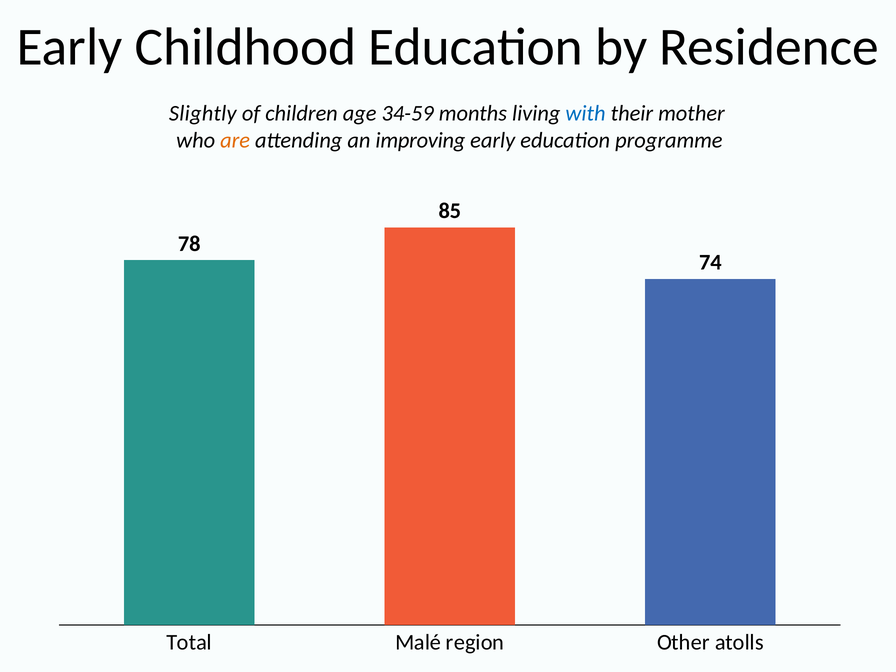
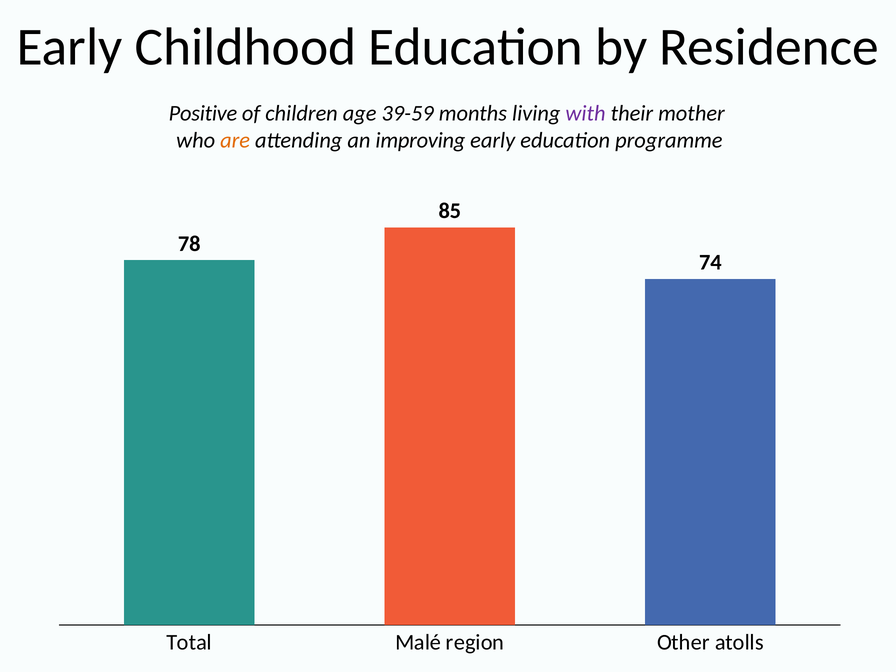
Slightly: Slightly -> Positive
34-59: 34-59 -> 39-59
with colour: blue -> purple
